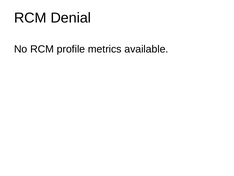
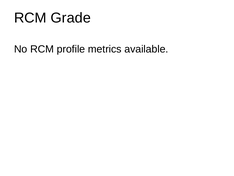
Denial: Denial -> Grade
